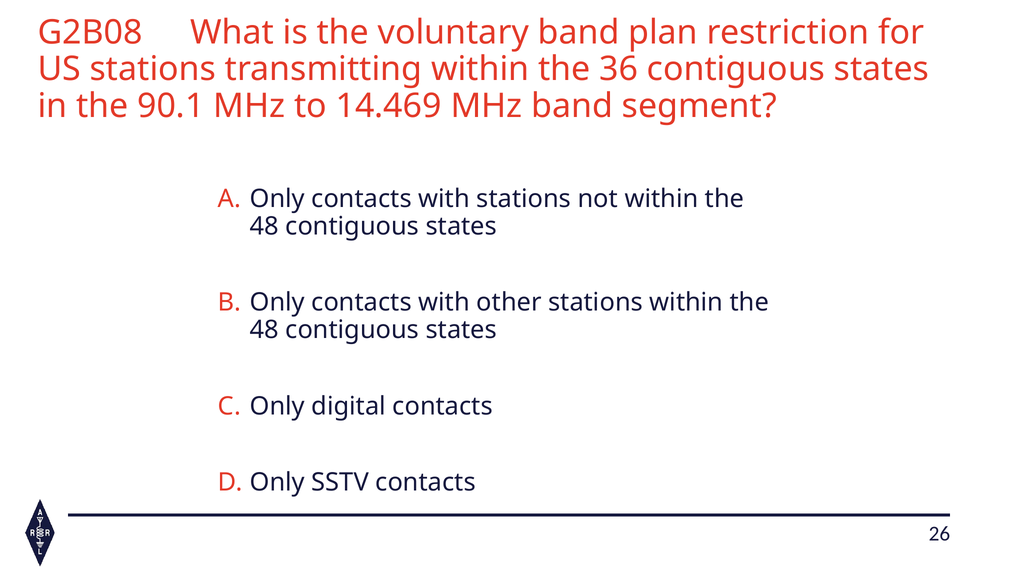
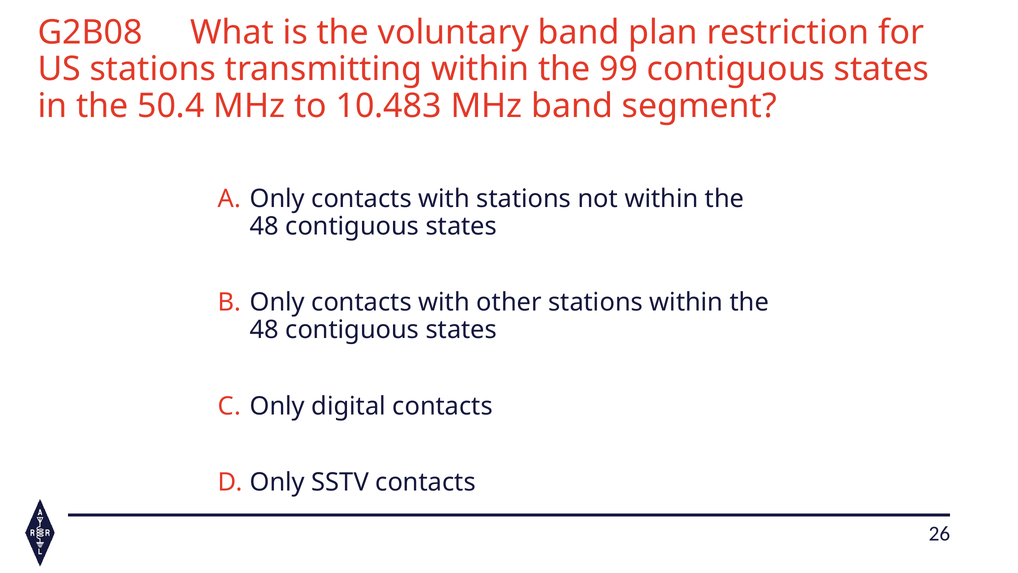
36: 36 -> 99
90.1: 90.1 -> 50.4
14.469: 14.469 -> 10.483
